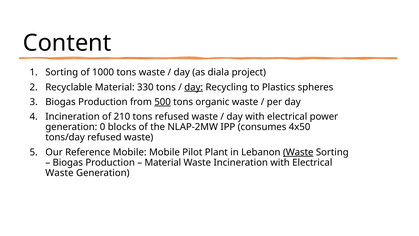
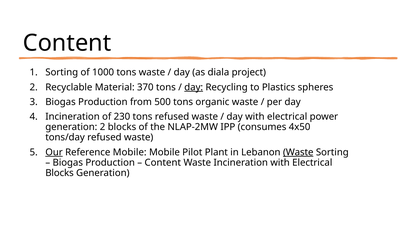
330: 330 -> 370
500 underline: present -> none
210: 210 -> 230
generation 0: 0 -> 2
Our underline: none -> present
Material at (163, 162): Material -> Content
Waste at (59, 173): Waste -> Blocks
